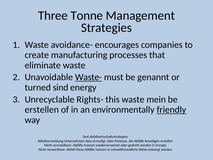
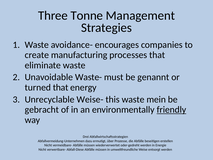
Waste- underline: present -> none
turned sind: sind -> that
Rights-: Rights- -> Weise-
erstellen at (42, 109): erstellen -> gebracht
